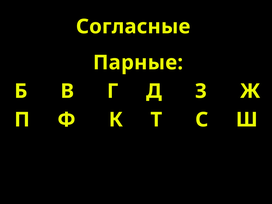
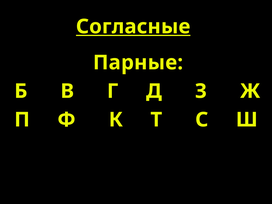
Согласные underline: none -> present
